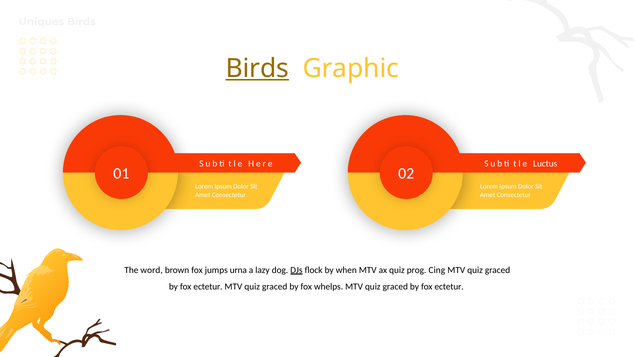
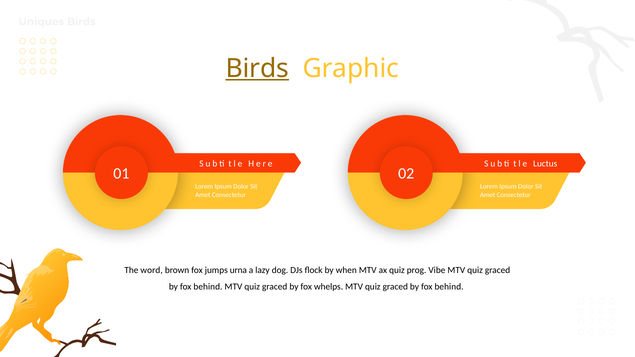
DJs underline: present -> none
Cing: Cing -> Vibe
ectetur at (208, 287): ectetur -> behind
ectetur at (449, 287): ectetur -> behind
